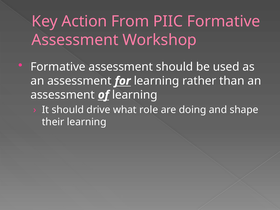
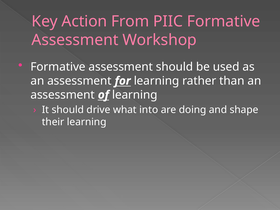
role: role -> into
